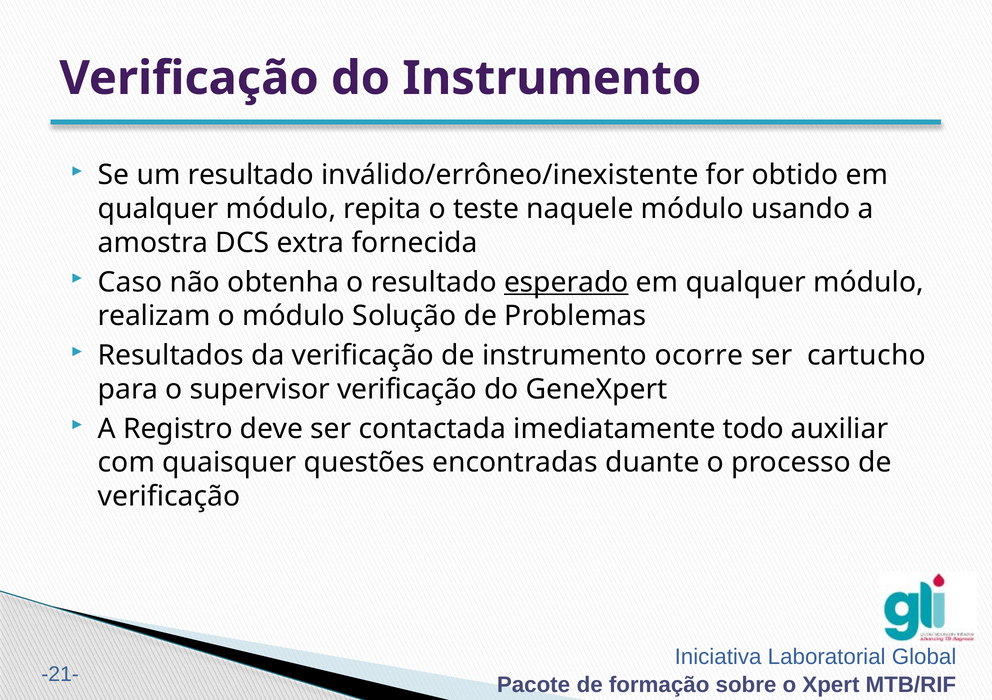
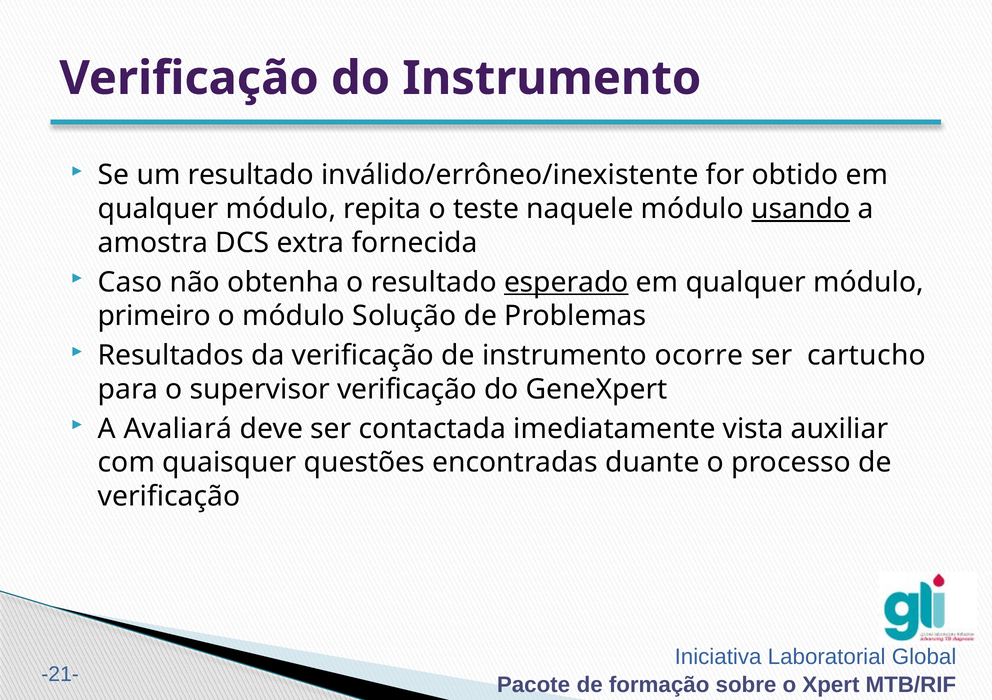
usando underline: none -> present
realizam: realizam -> primeiro
Registro: Registro -> Avaliará
todo: todo -> vista
